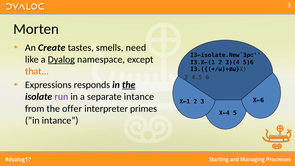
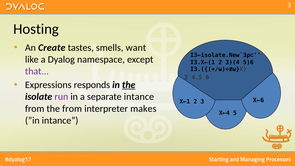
Morten: Morten -> Hosting
need: need -> want
Dyalog underline: present -> none
that colour: orange -> purple
the offer: offer -> from
primes: primes -> makes
